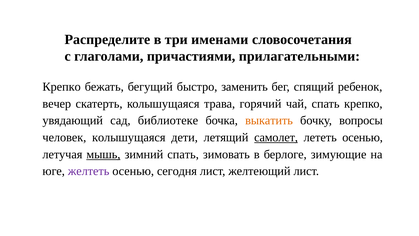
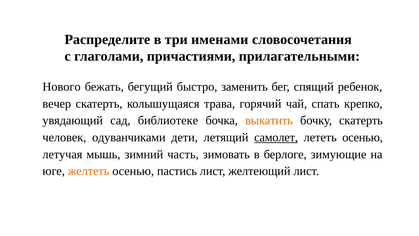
Крепко at (62, 87): Крепко -> Нового
бочку вопросы: вопросы -> скатерть
человек колышущаяся: колышущаяся -> одуванчиками
мышь underline: present -> none
зимний спать: спать -> часть
желтеть colour: purple -> orange
сегодня: сегодня -> пастись
